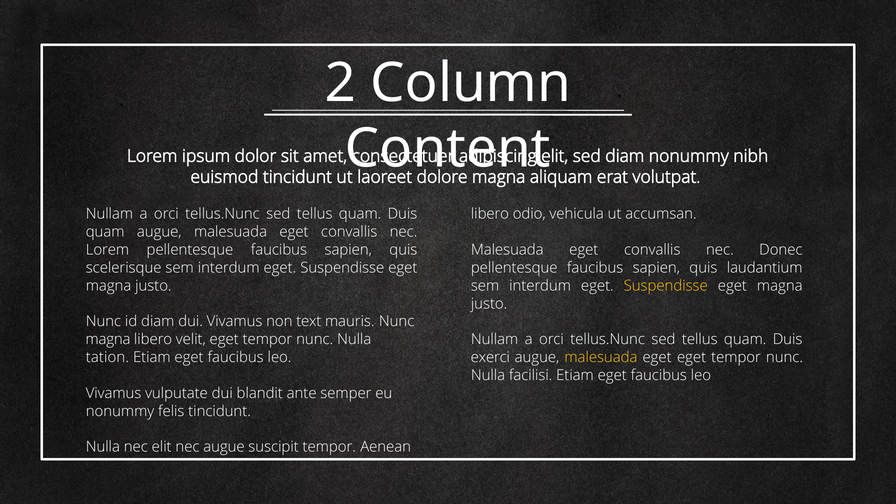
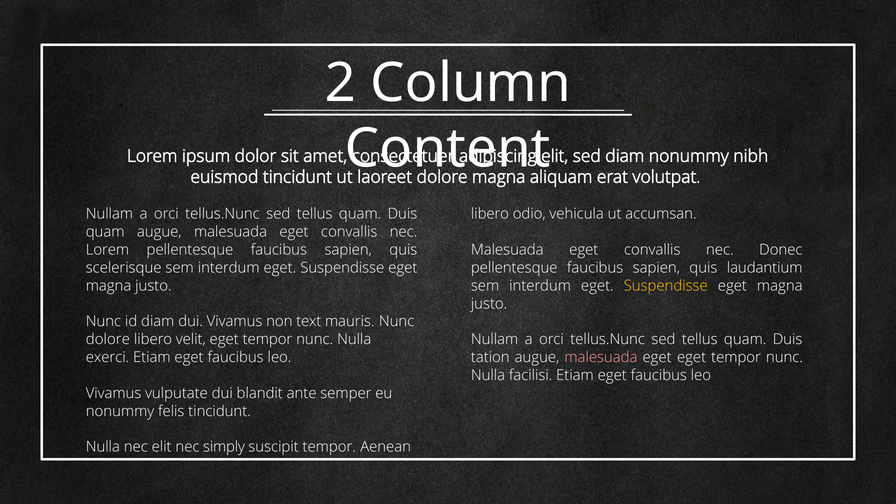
magna at (108, 339): magna -> dolore
tation: tation -> exerci
exerci: exerci -> tation
malesuada at (601, 357) colour: yellow -> pink
nec augue: augue -> simply
